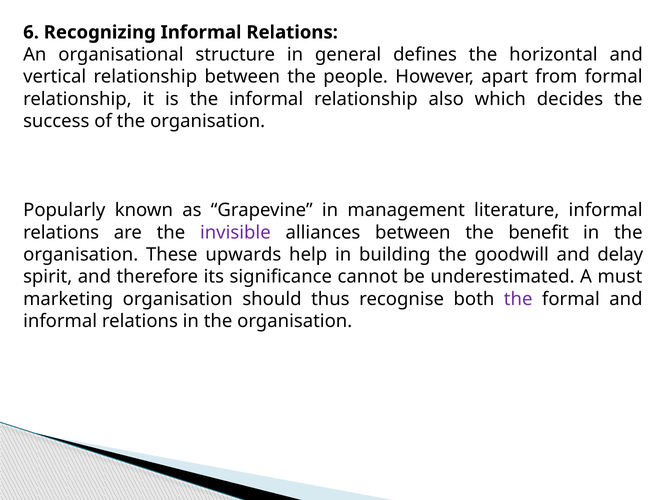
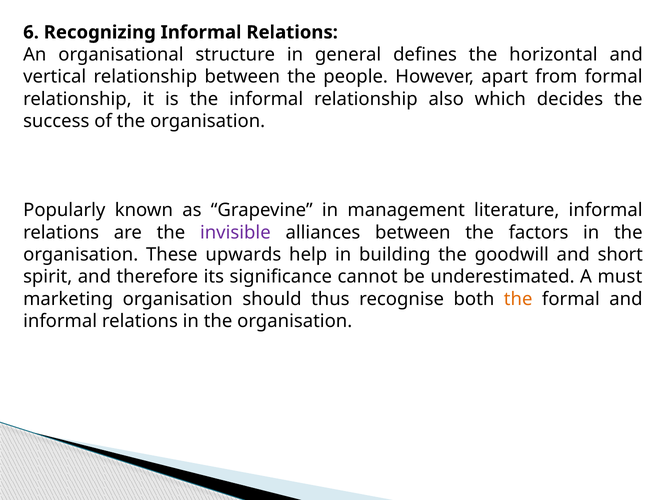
benefit: benefit -> factors
delay: delay -> short
the at (518, 299) colour: purple -> orange
